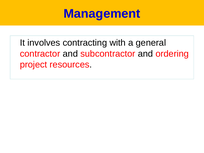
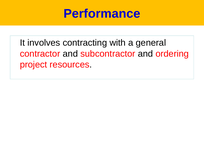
Management: Management -> Performance
